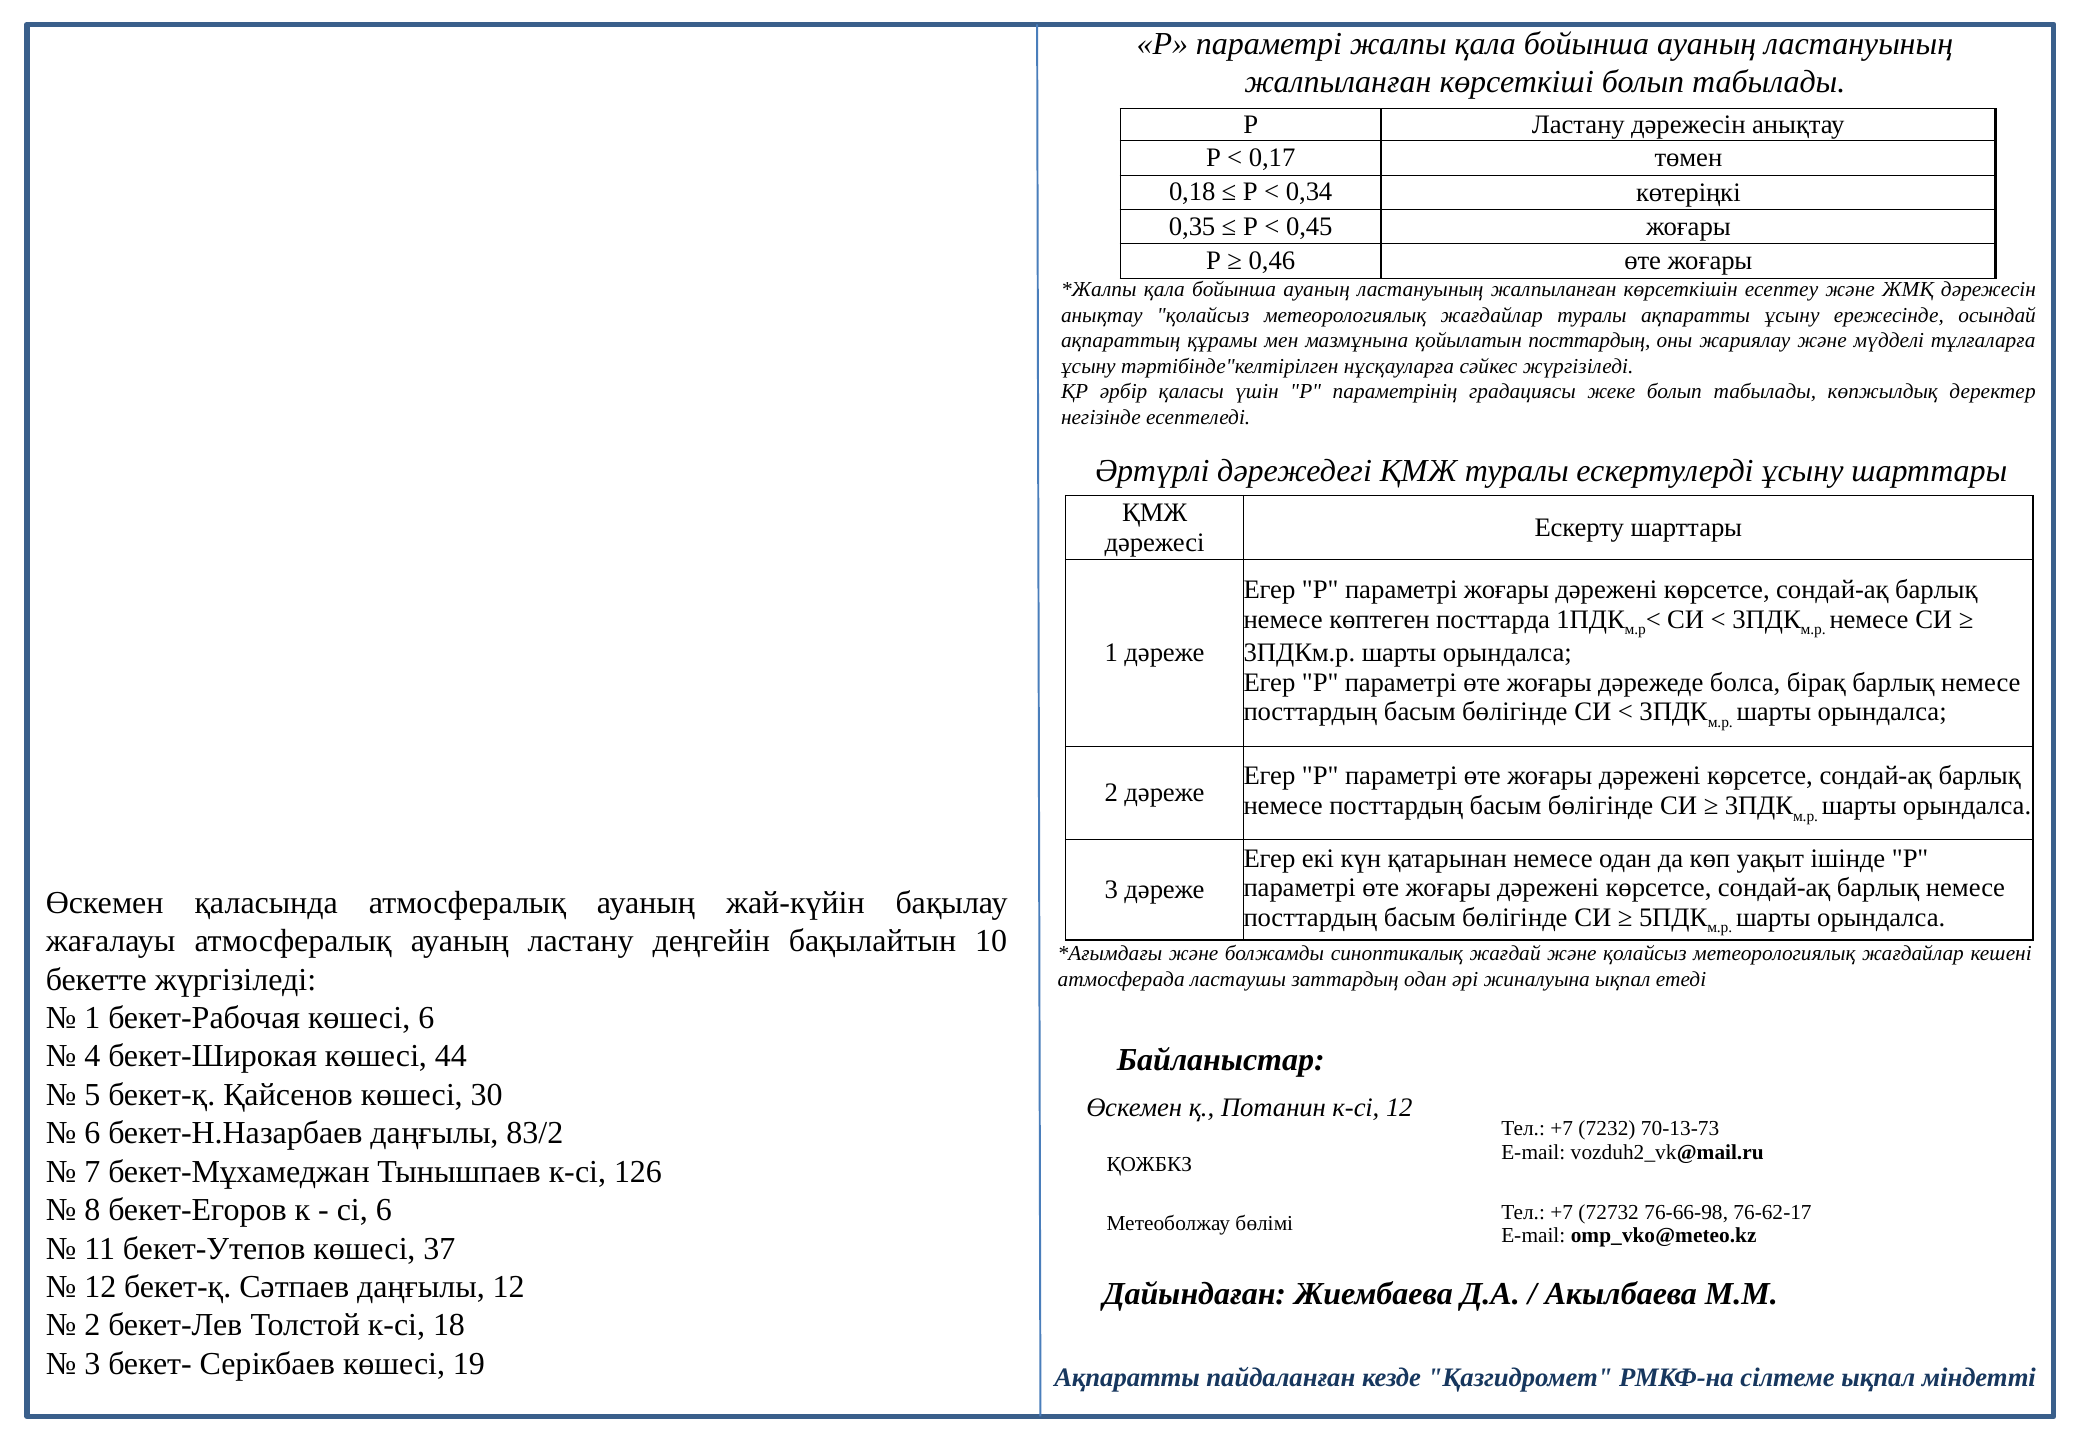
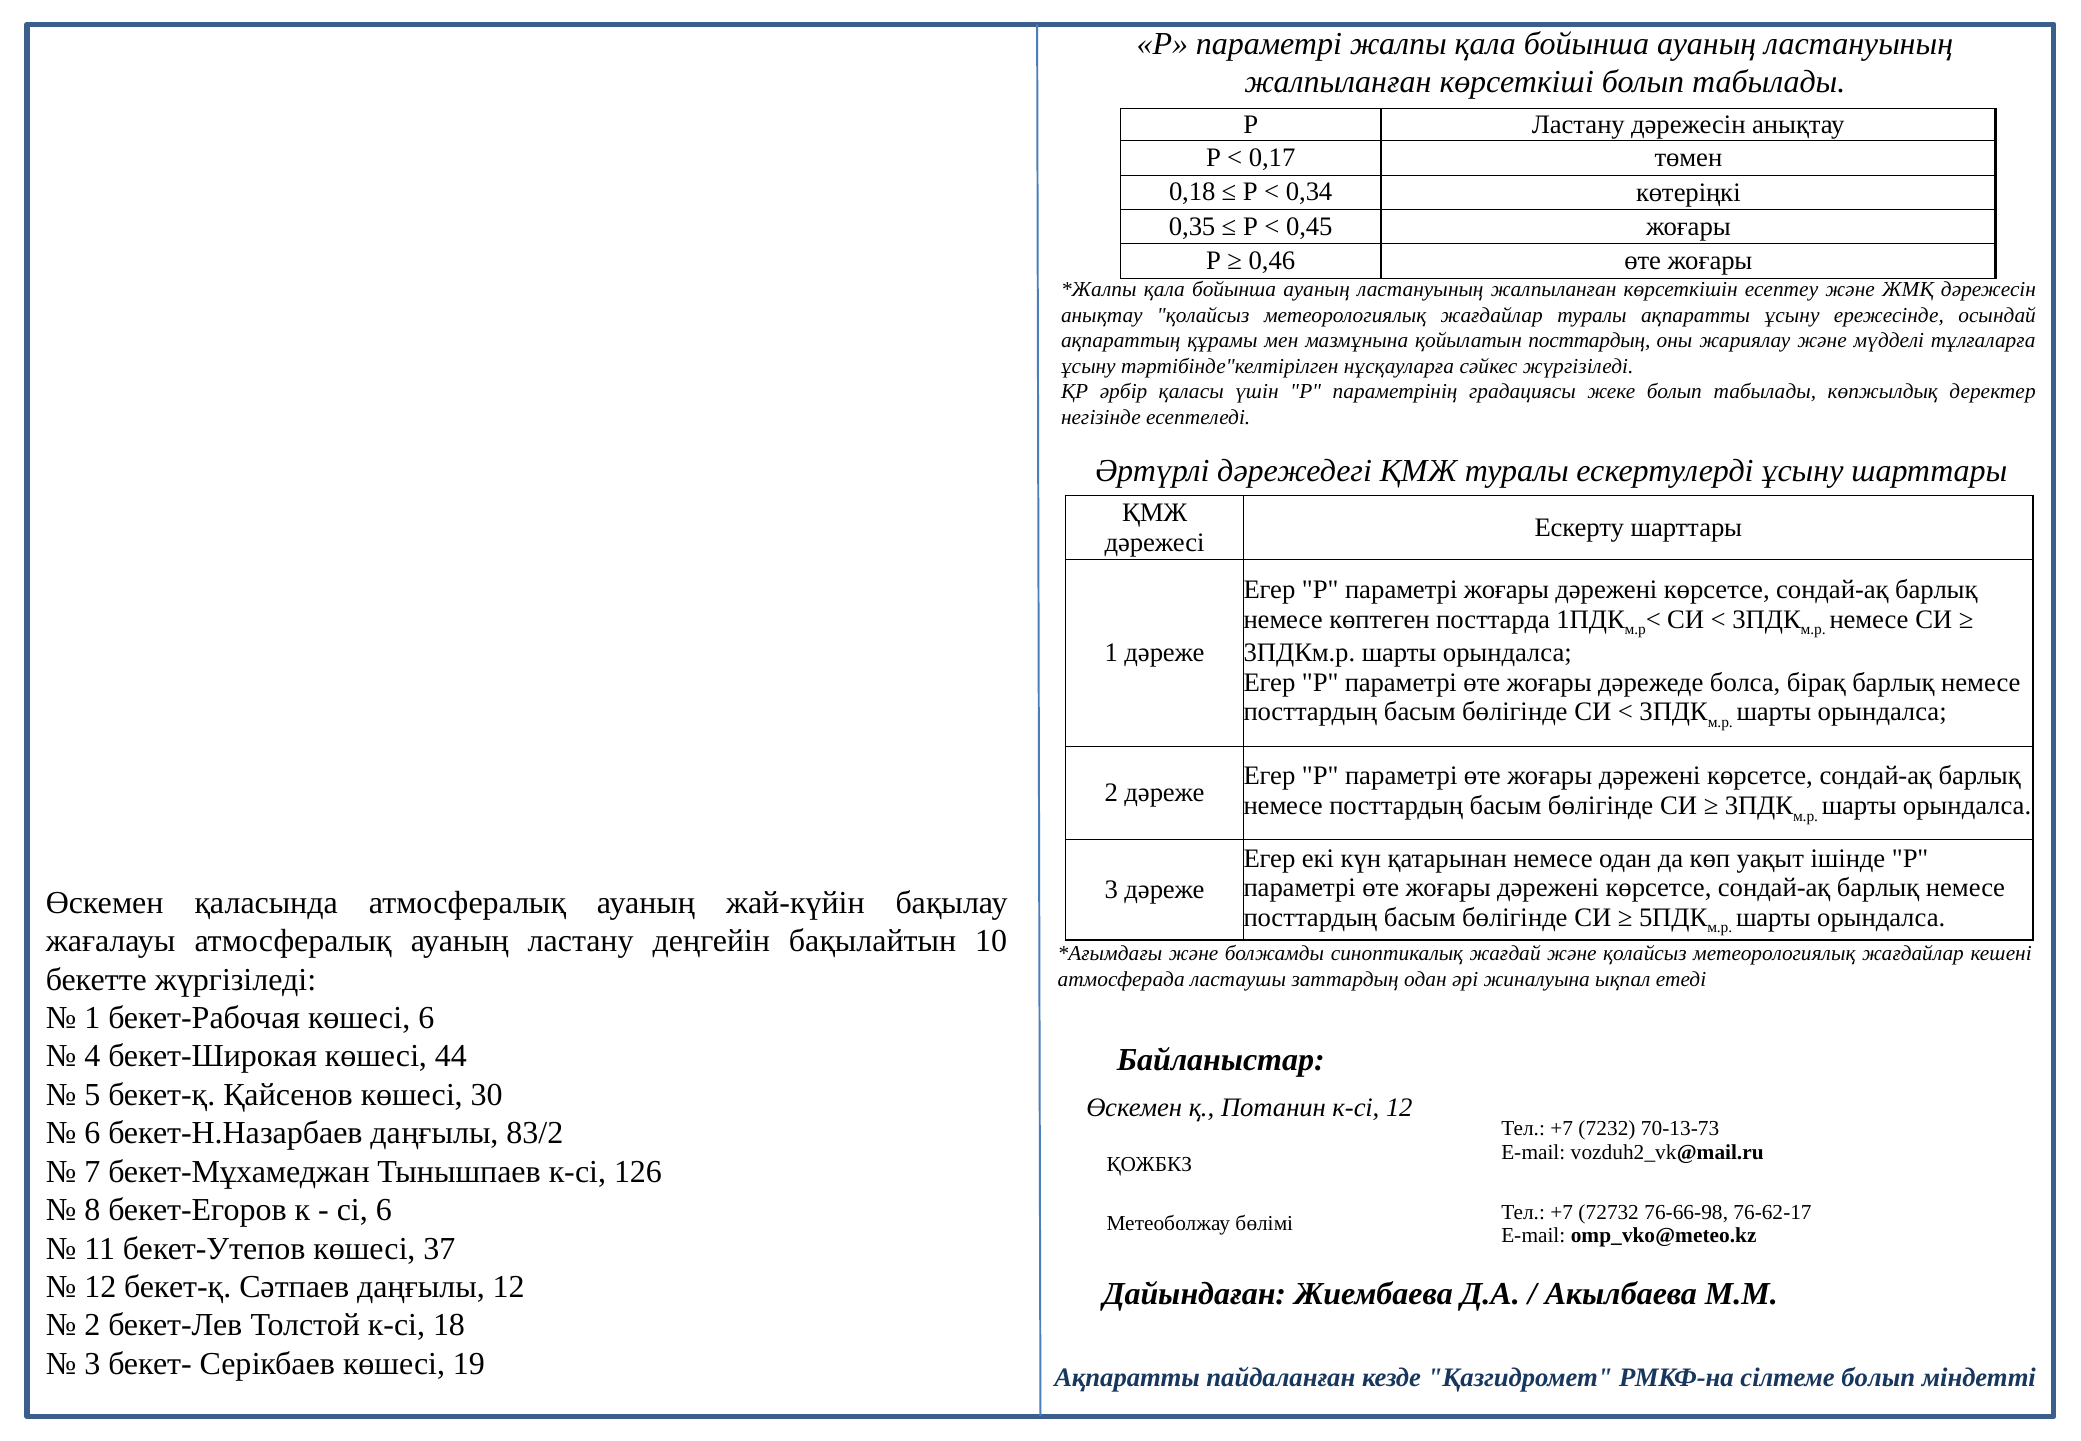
сілтеме ықпал: ықпал -> болып
